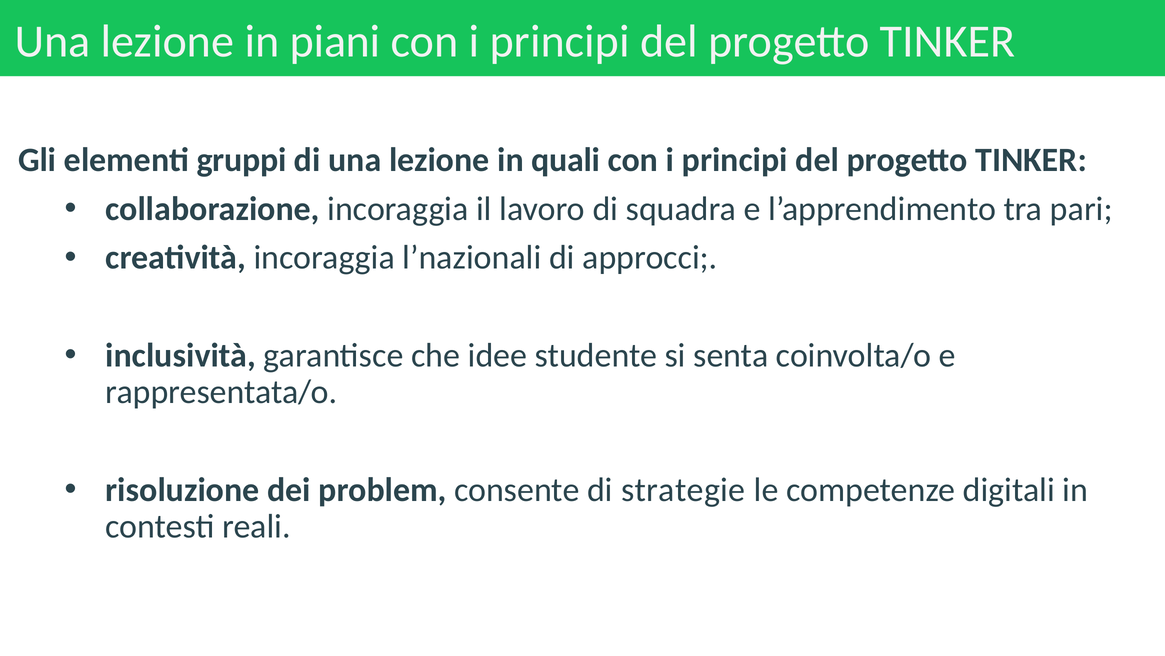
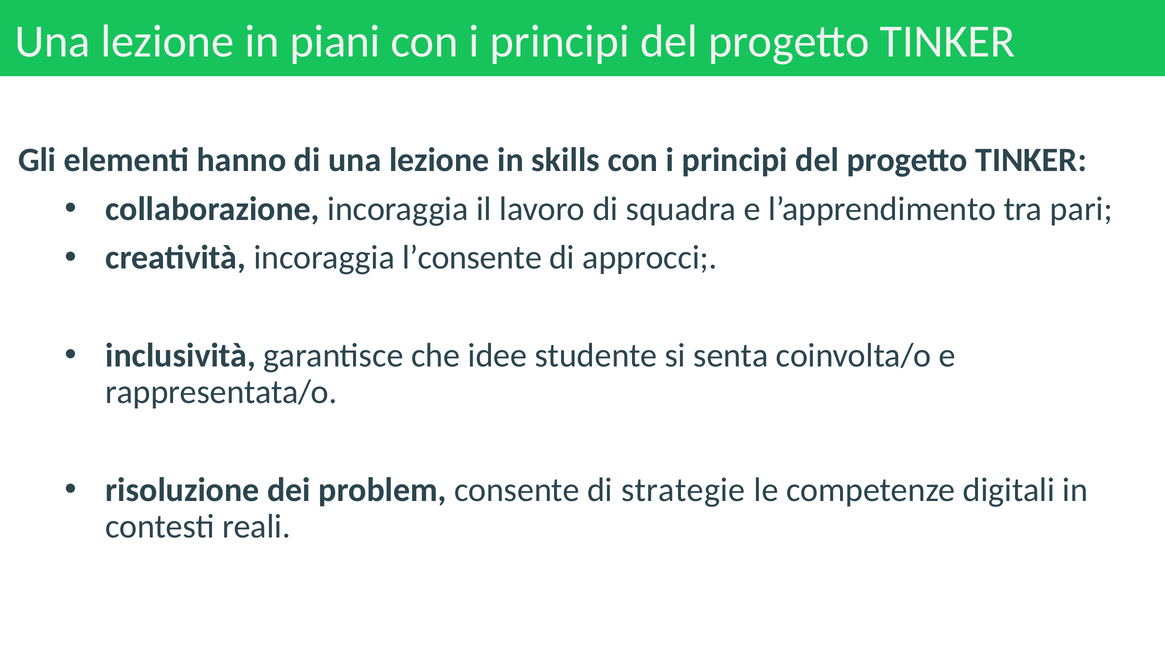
gruppi: gruppi -> hanno
quali: quali -> skills
l’nazionali: l’nazionali -> l’consente
